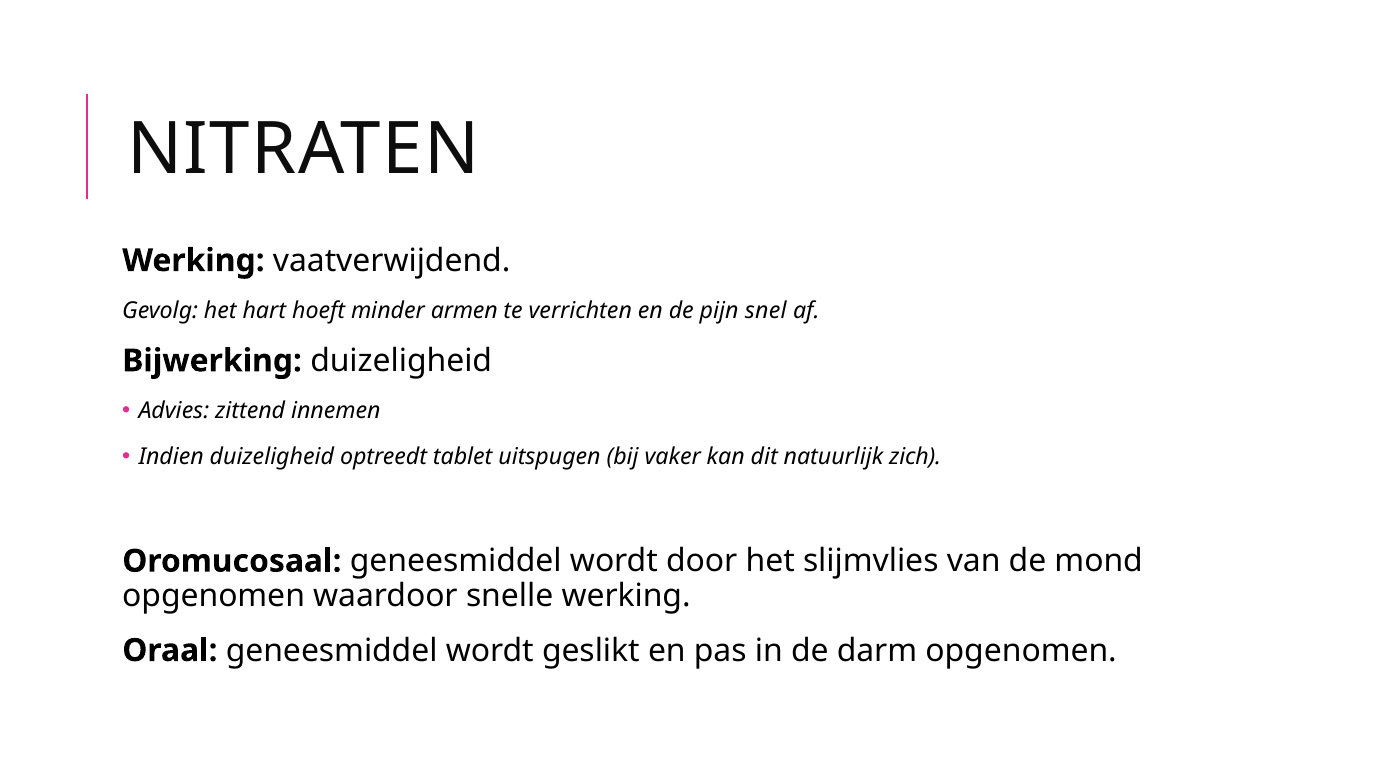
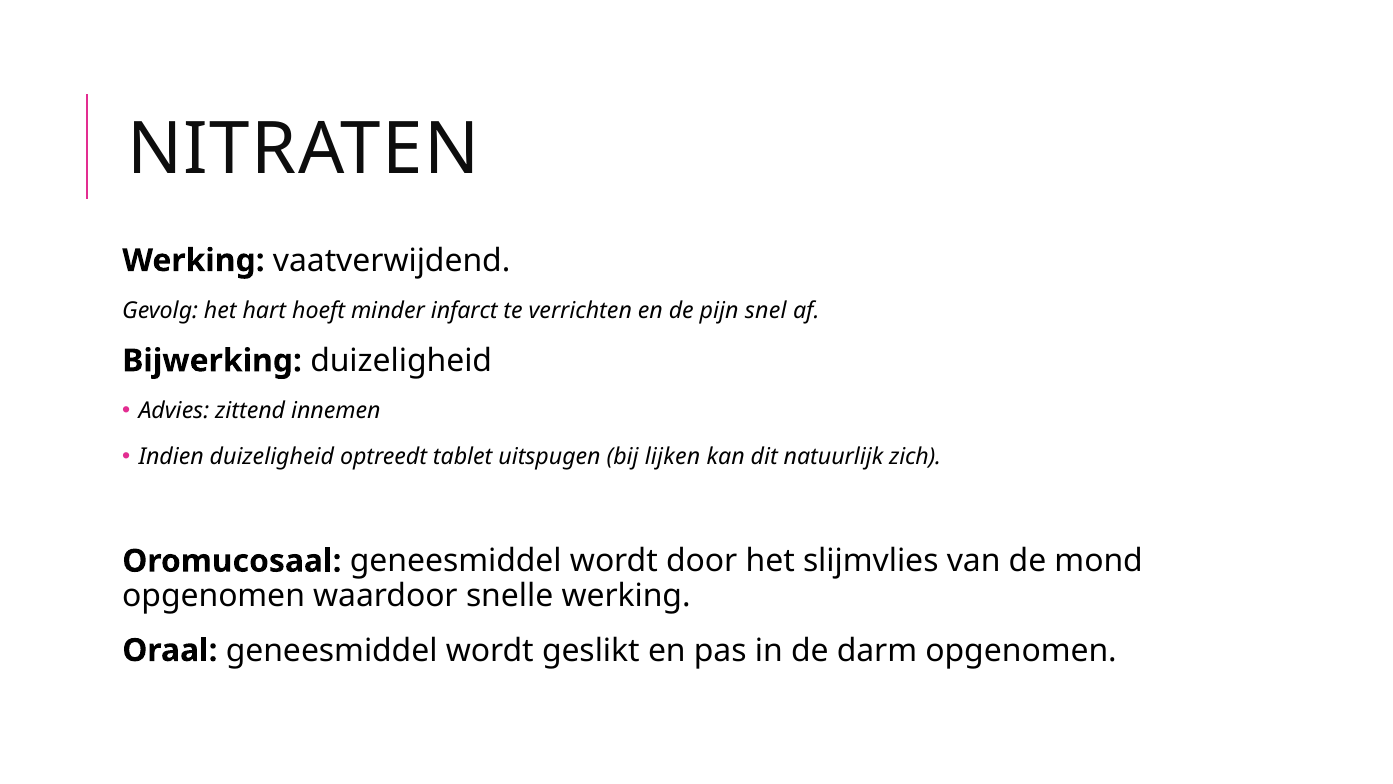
armen: armen -> infarct
vaker: vaker -> lijken
